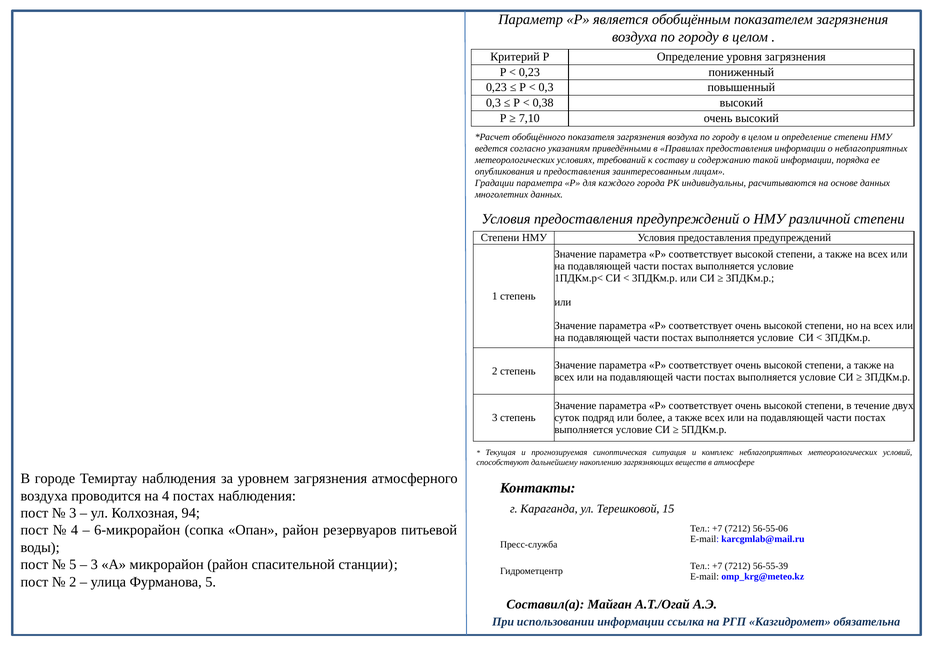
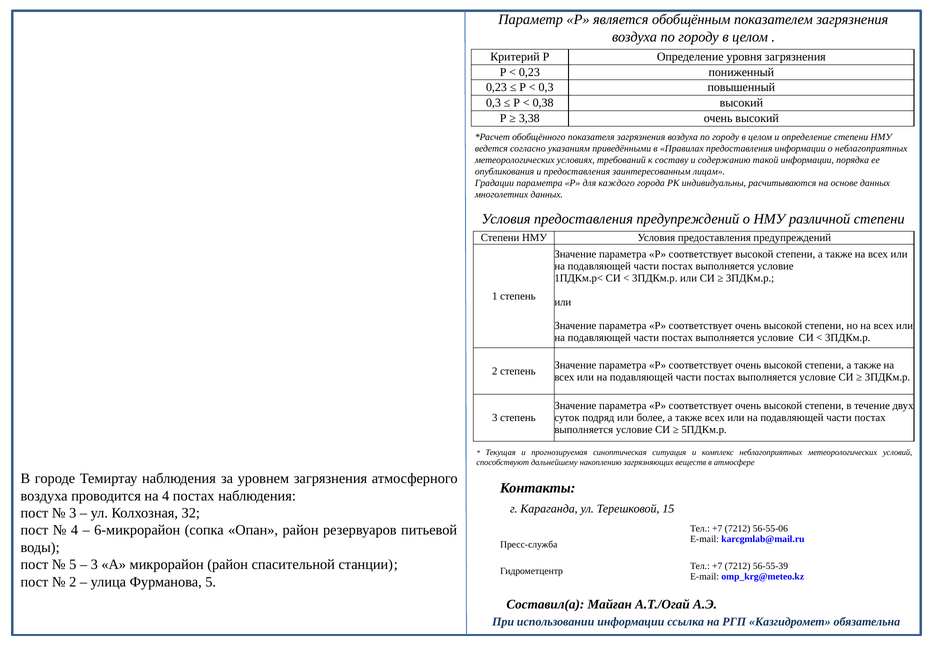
7,10: 7,10 -> 3,38
94: 94 -> 32
